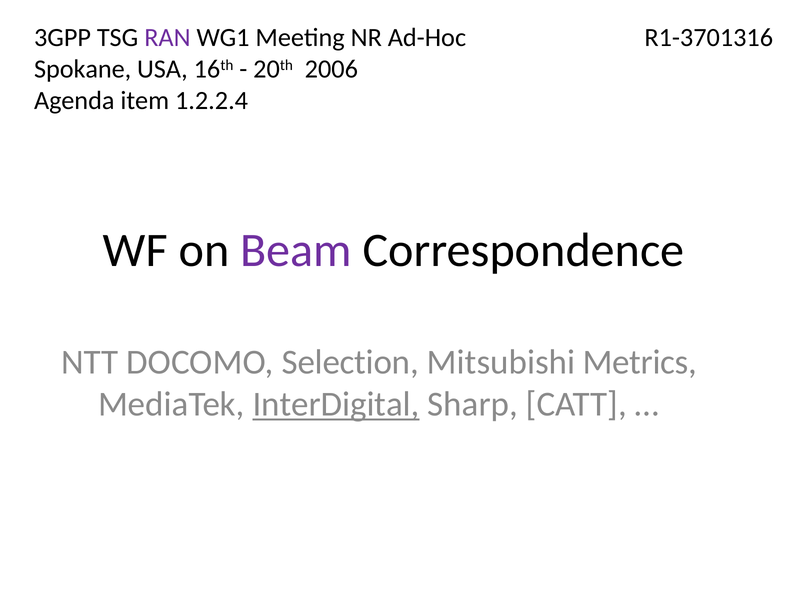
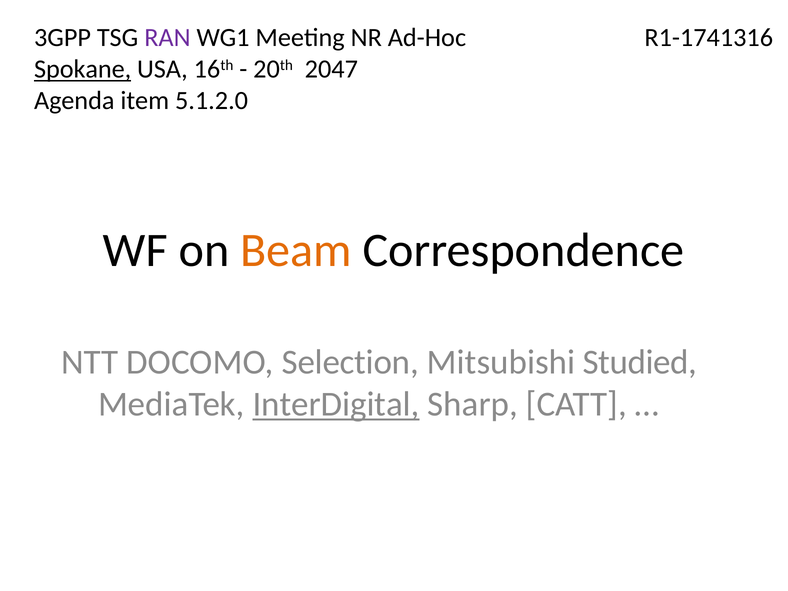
R1-3701316: R1-3701316 -> R1-1741316
Spokane underline: none -> present
2006: 2006 -> 2047
1.2.2.4: 1.2.2.4 -> 5.1.2.0
Beam colour: purple -> orange
Metrics: Metrics -> Studied
